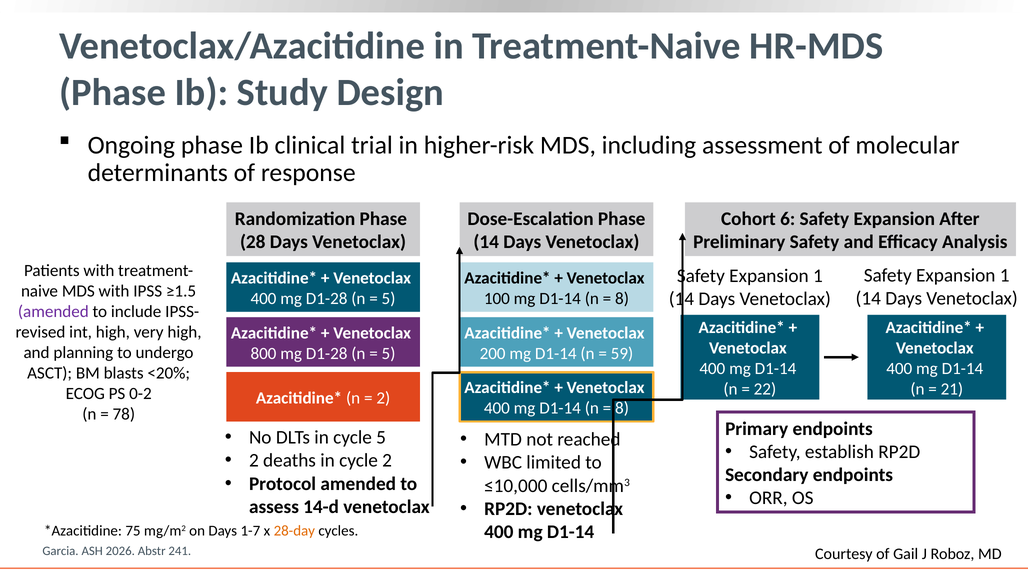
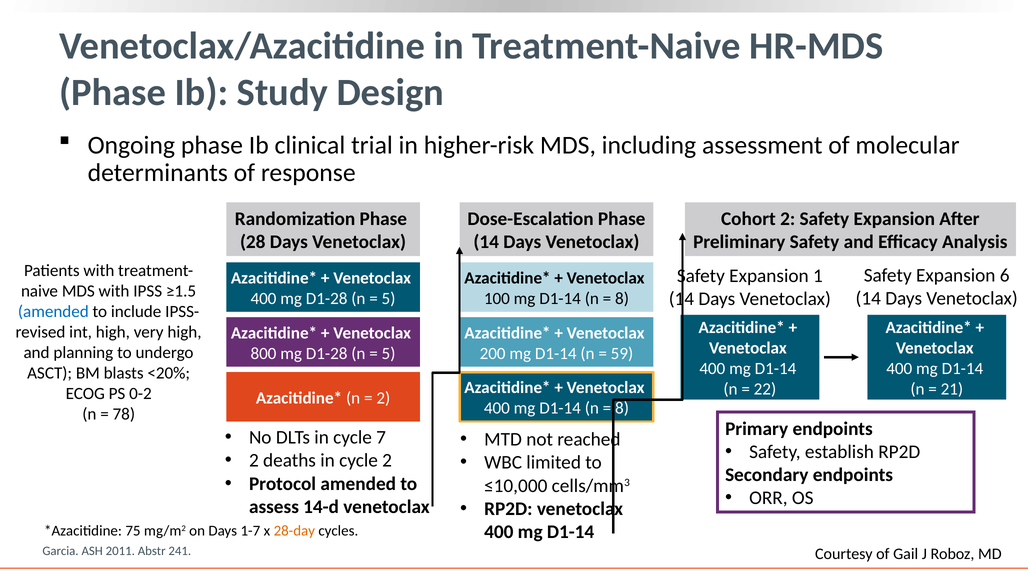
Cohort 6: 6 -> 2
1 at (1005, 275): 1 -> 6
amended at (53, 312) colour: purple -> blue
cycle 5: 5 -> 7
2026: 2026 -> 2011
